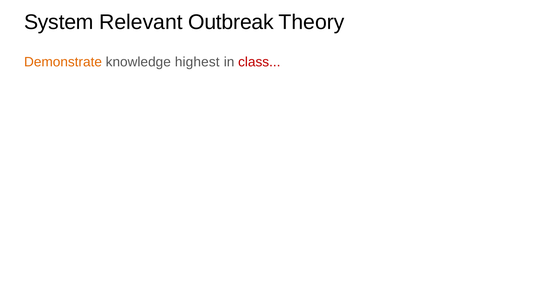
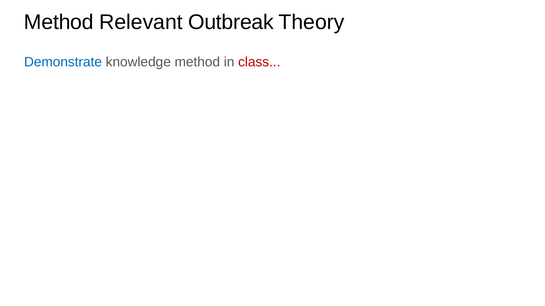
System at (59, 22): System -> Method
Demonstrate colour: orange -> blue
knowledge highest: highest -> method
